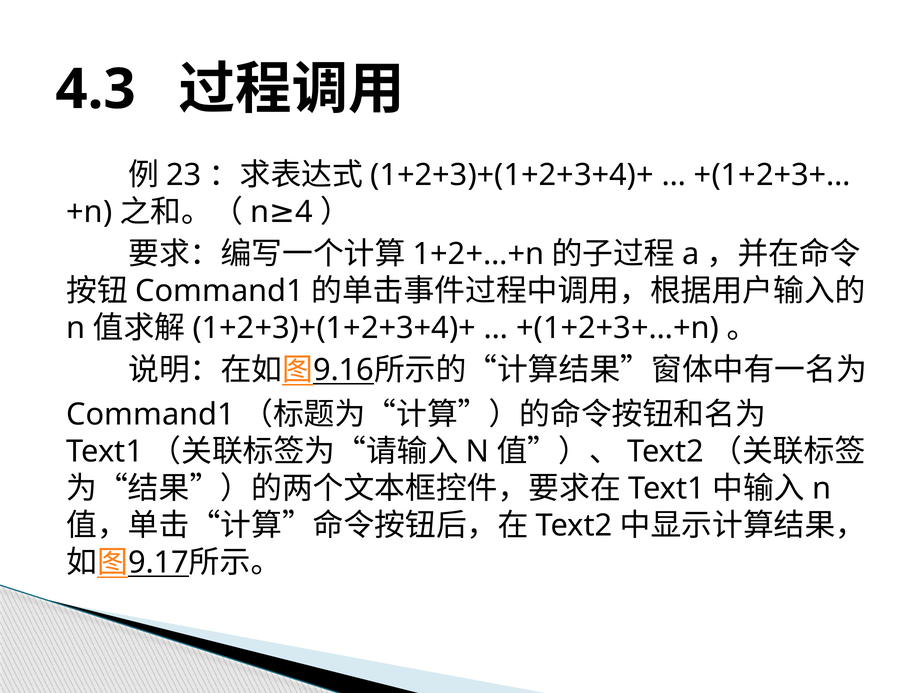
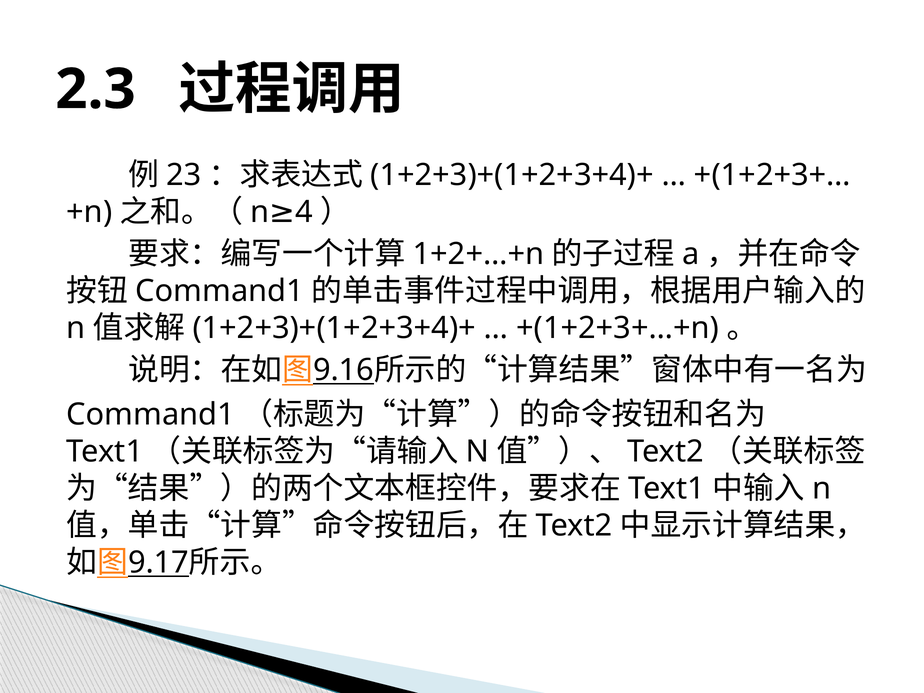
4.3: 4.3 -> 2.3
